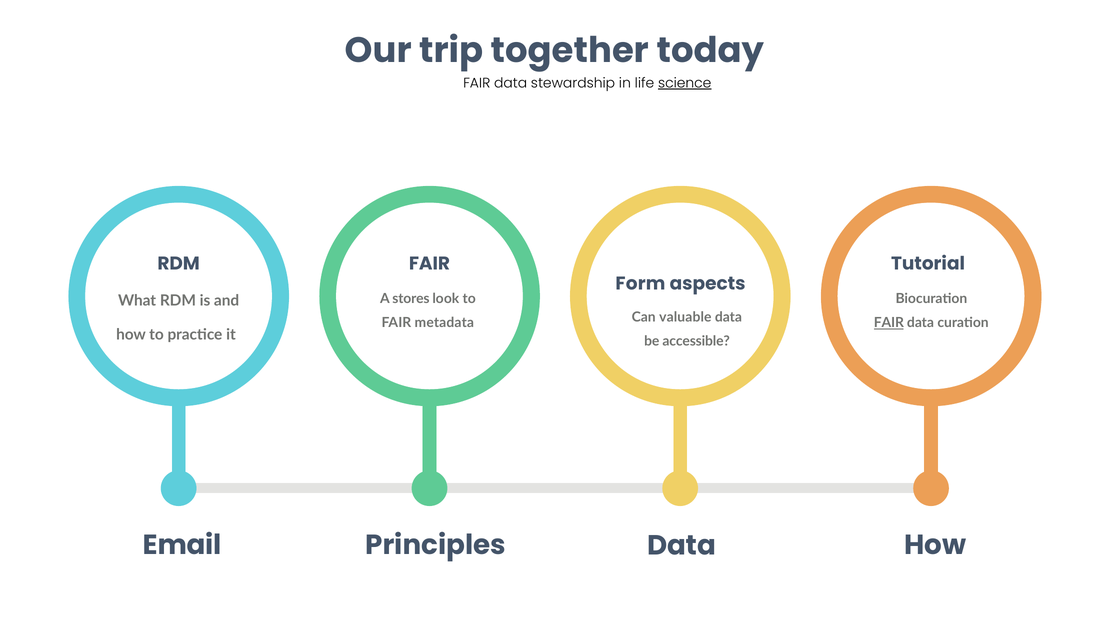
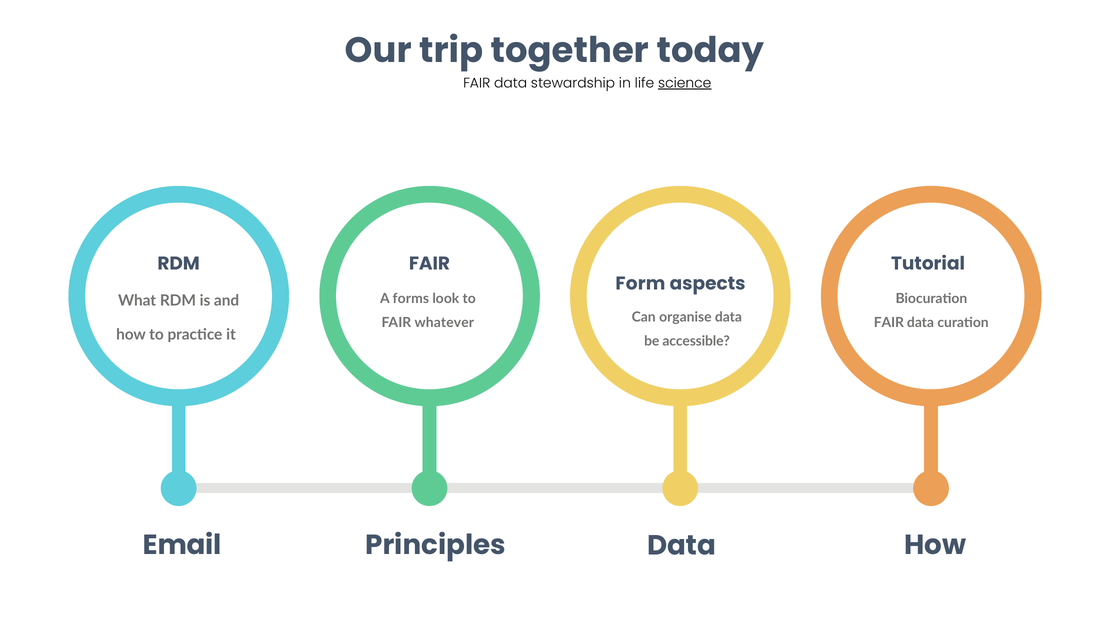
stores: stores -> forms
valuable: valuable -> organise
metadata: metadata -> whatever
FAIR at (889, 323) underline: present -> none
